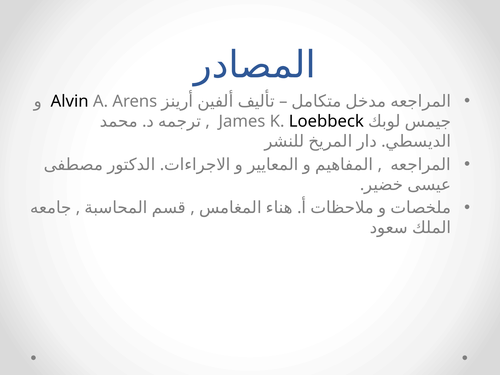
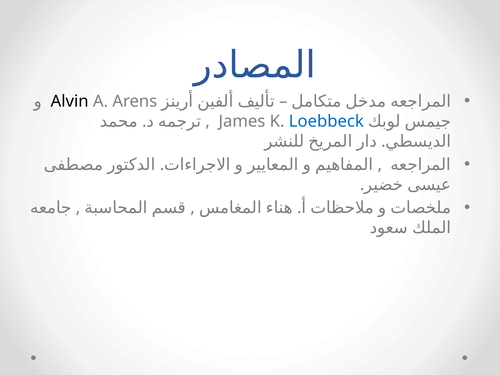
Loebbeck colour: black -> blue
